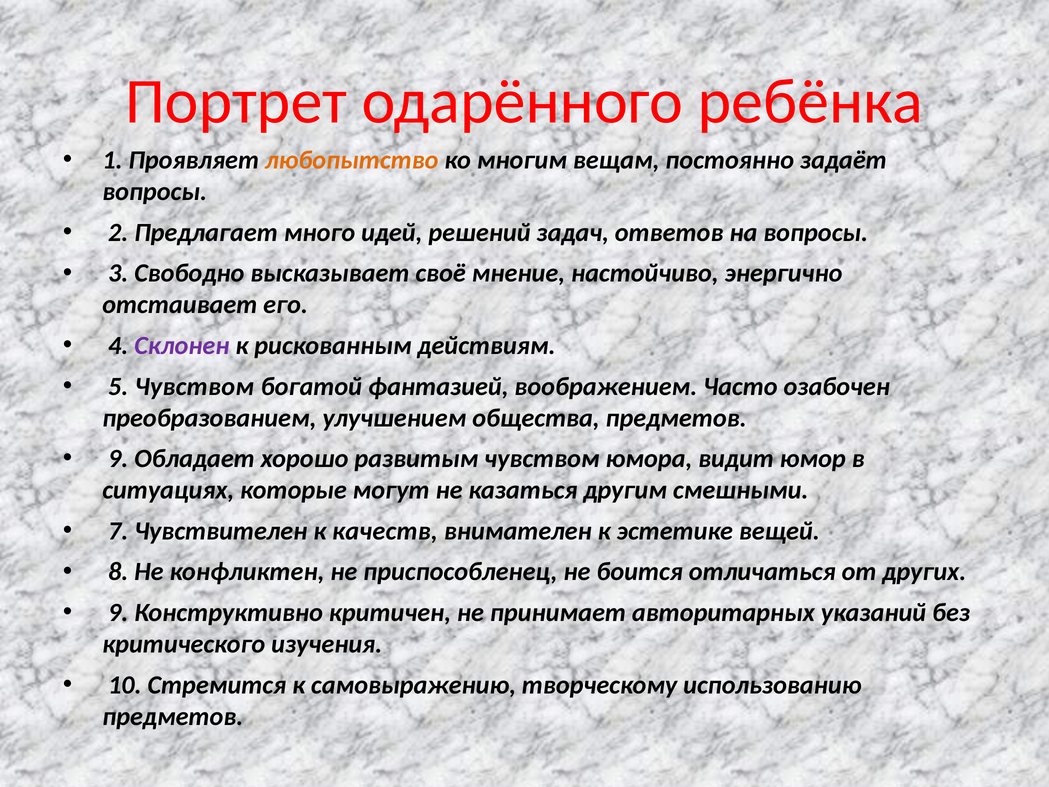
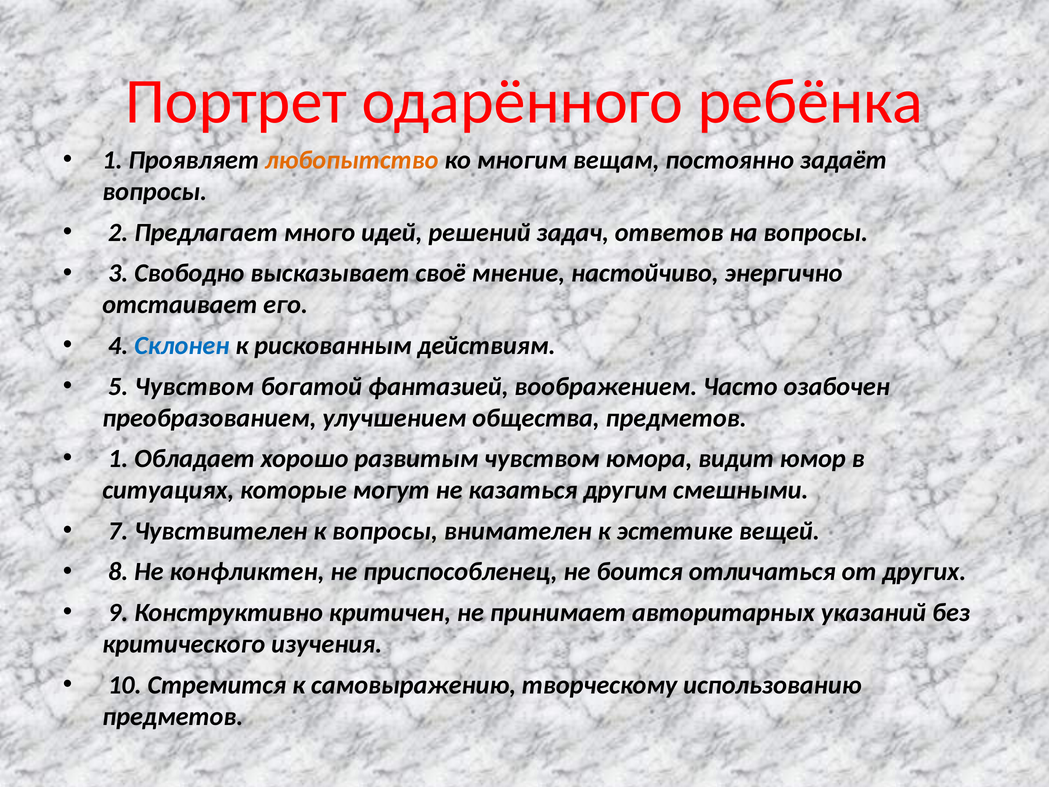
Склонен colour: purple -> blue
9 at (118, 459): 9 -> 1
к качеств: качеств -> вопросы
